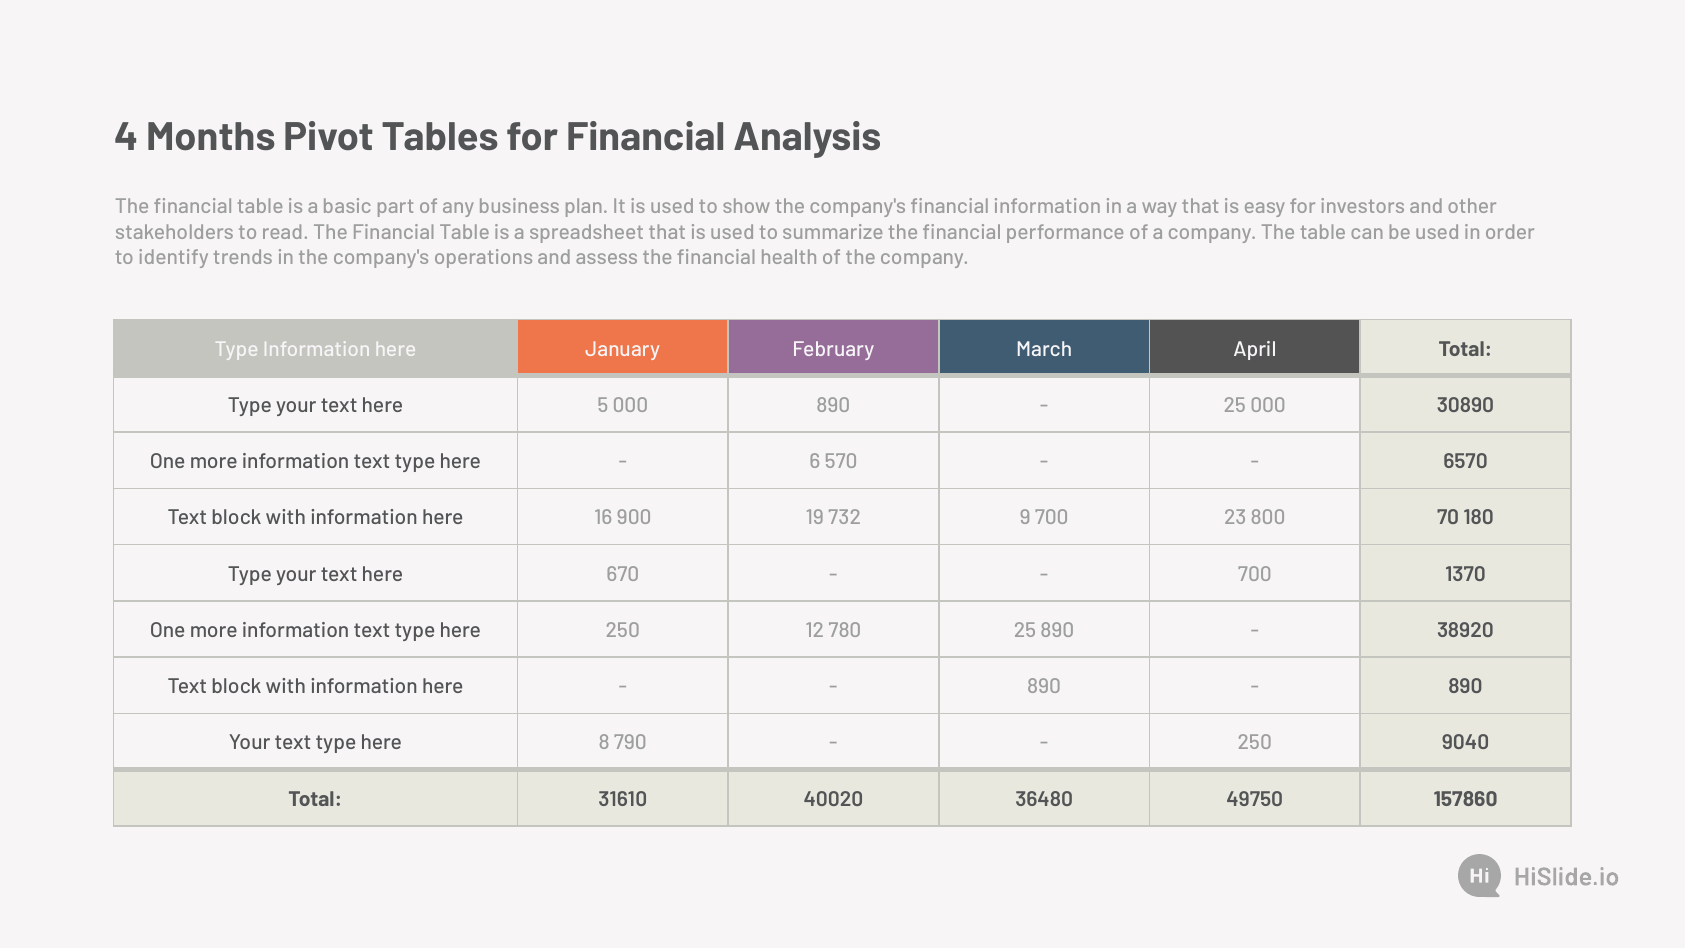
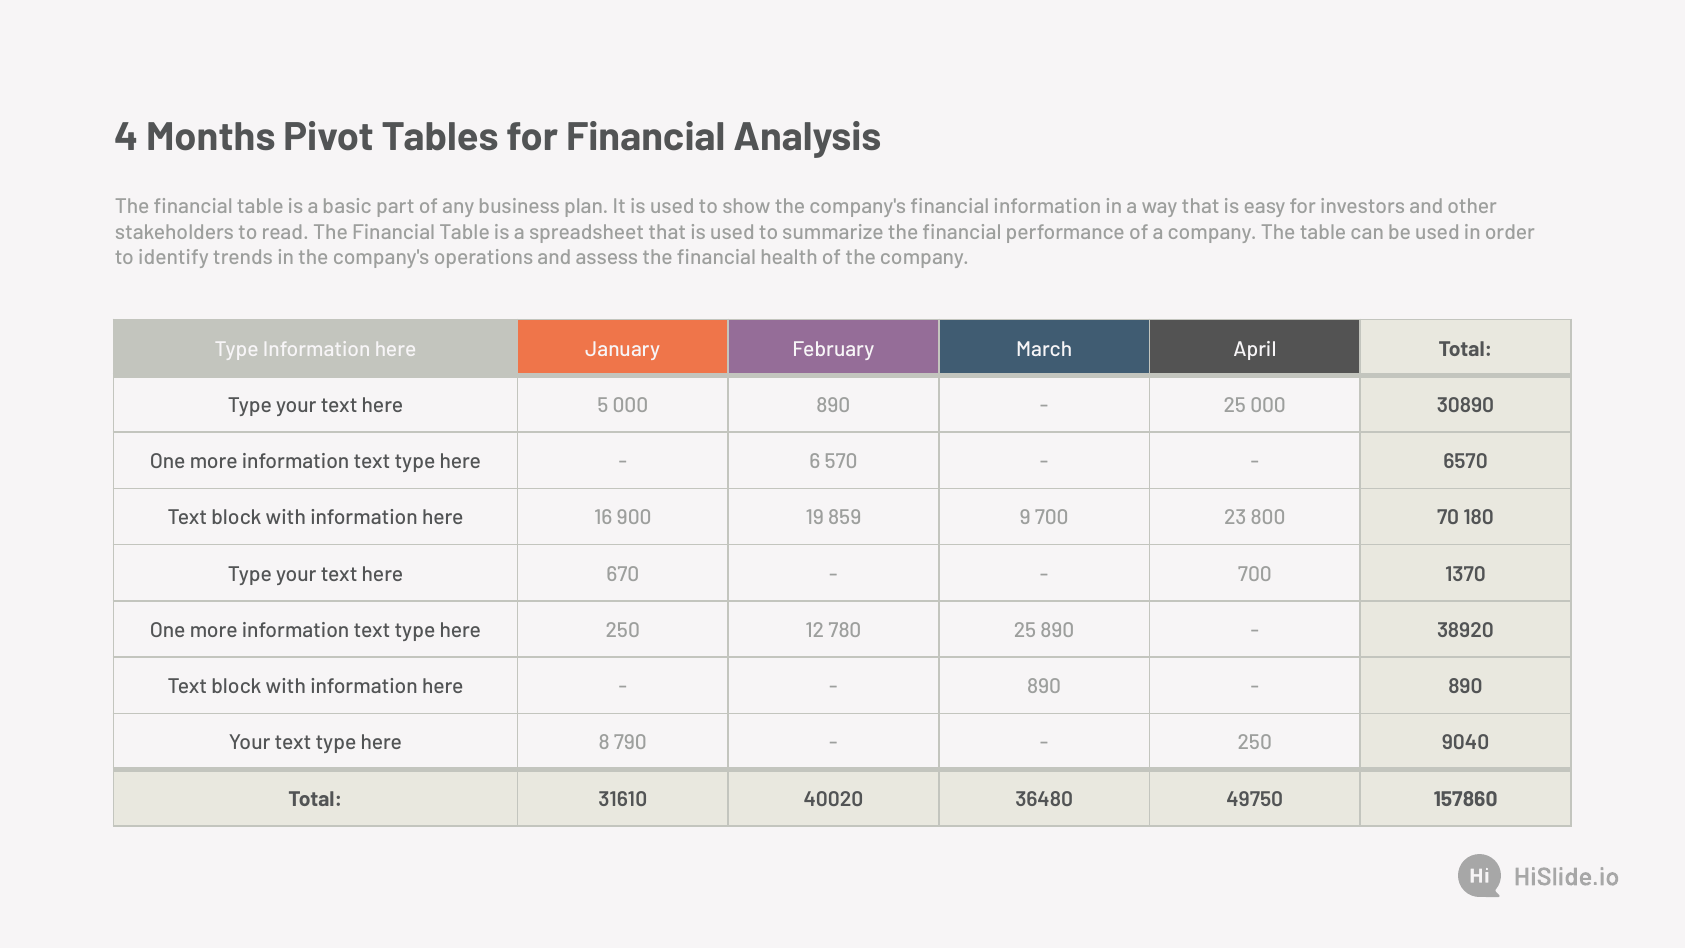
732: 732 -> 859
